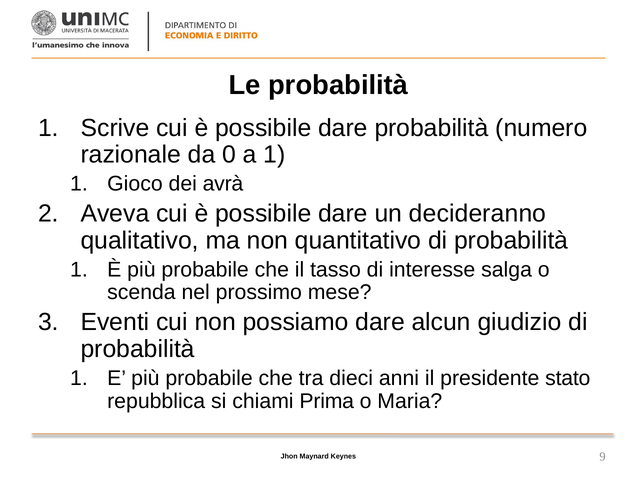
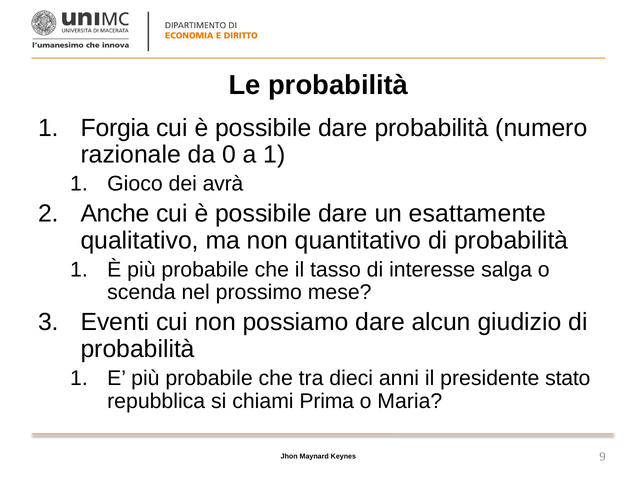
Scrive: Scrive -> Forgia
Aveva: Aveva -> Anche
decideranno: decideranno -> esattamente
